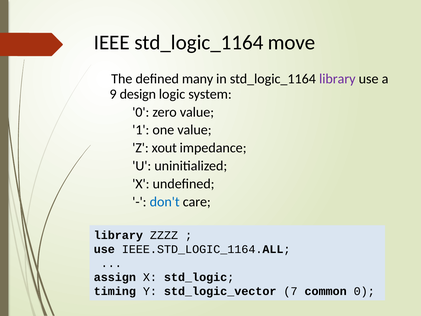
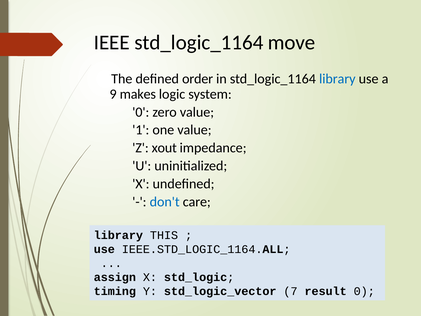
many: many -> order
library at (337, 79) colour: purple -> blue
design: design -> makes
ZZZZ: ZZZZ -> THIS
common: common -> result
